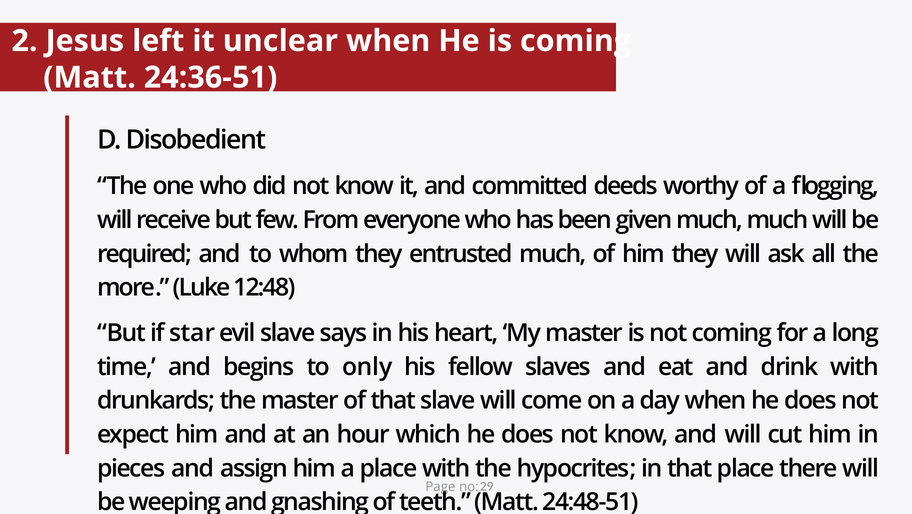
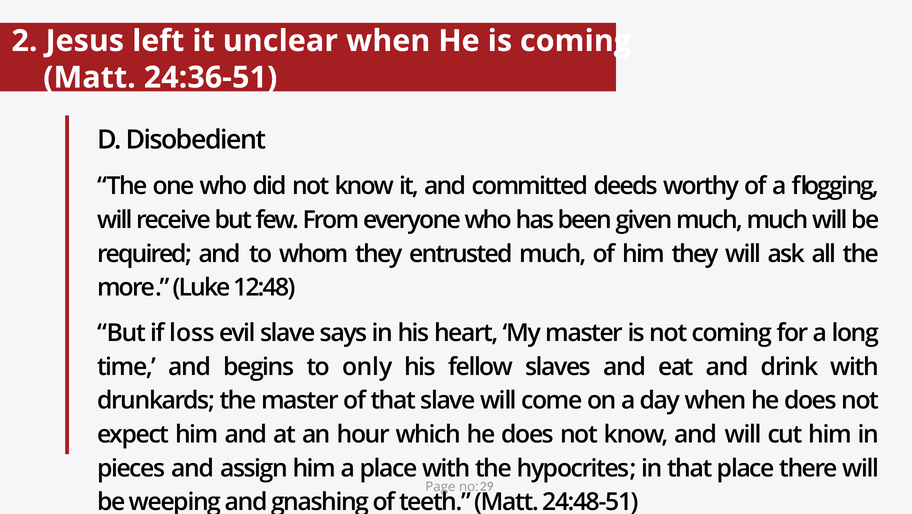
star: star -> loss
